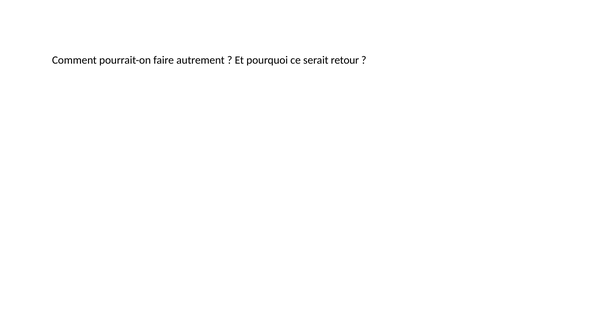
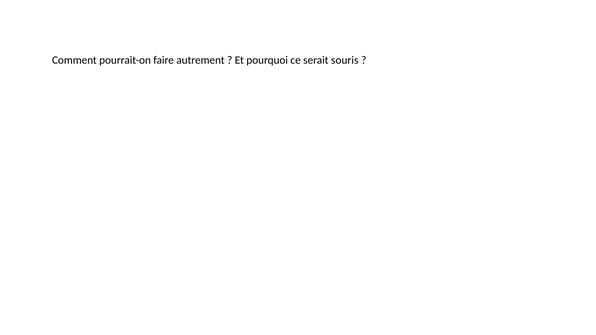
retour: retour -> souris
